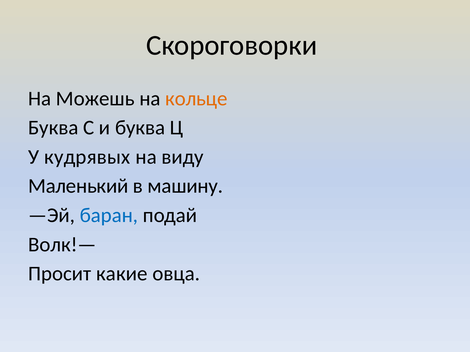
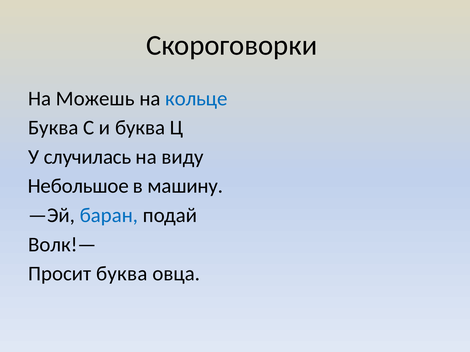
кольце colour: orange -> blue
кудрявых: кудрявых -> случилась
Маленький: Маленький -> Небольшое
Просит какие: какие -> буква
